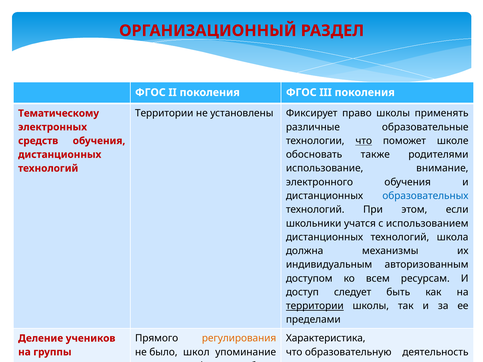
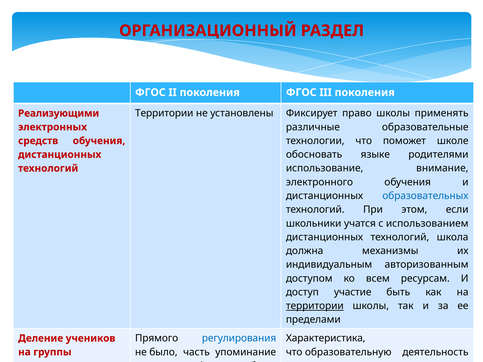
Тематическому: Тематическому -> Реализующими
что at (364, 141) underline: present -> none
также: также -> языке
следует: следует -> участие
регулирования colour: orange -> blue
школ: школ -> часть
